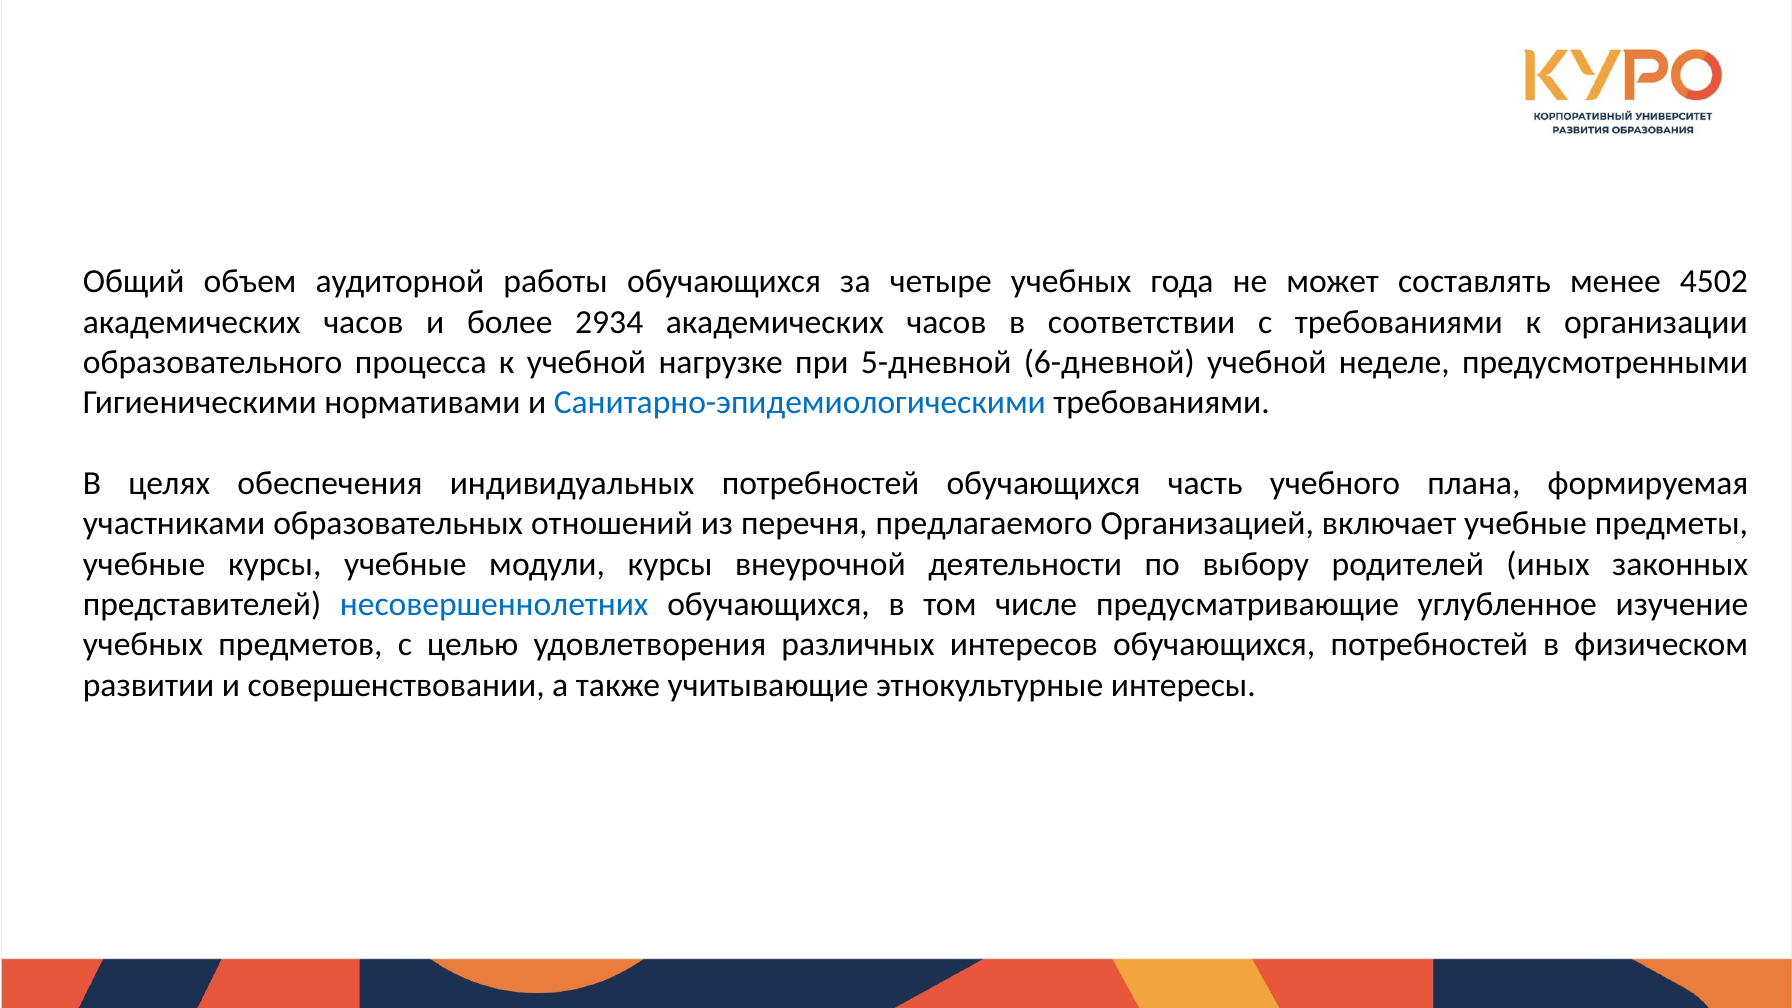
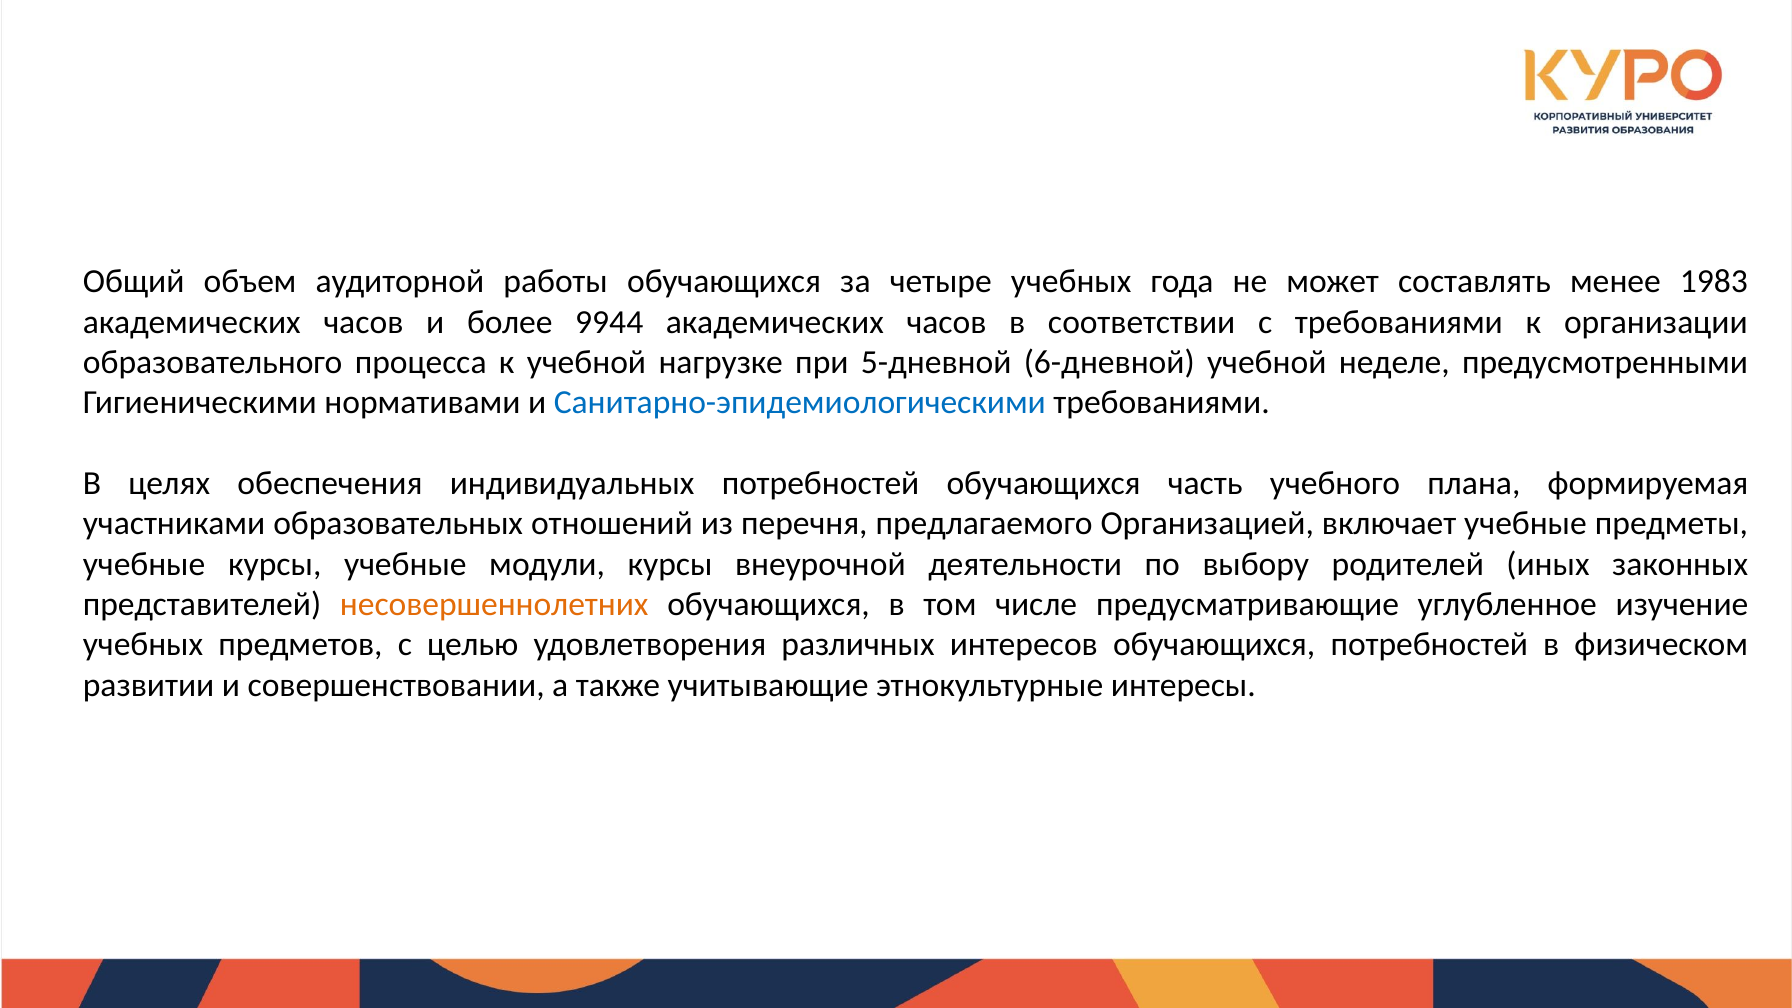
4502: 4502 -> 1983
2934: 2934 -> 9944
несовершеннолетних colour: blue -> orange
